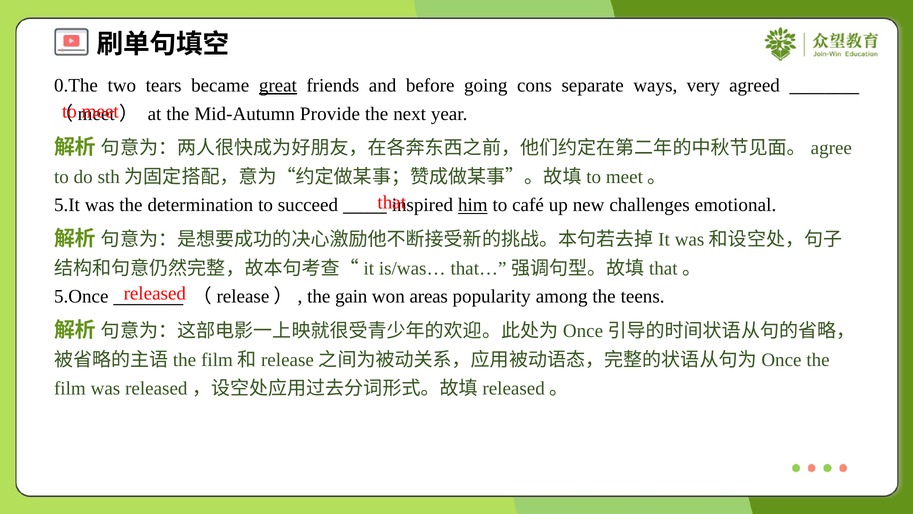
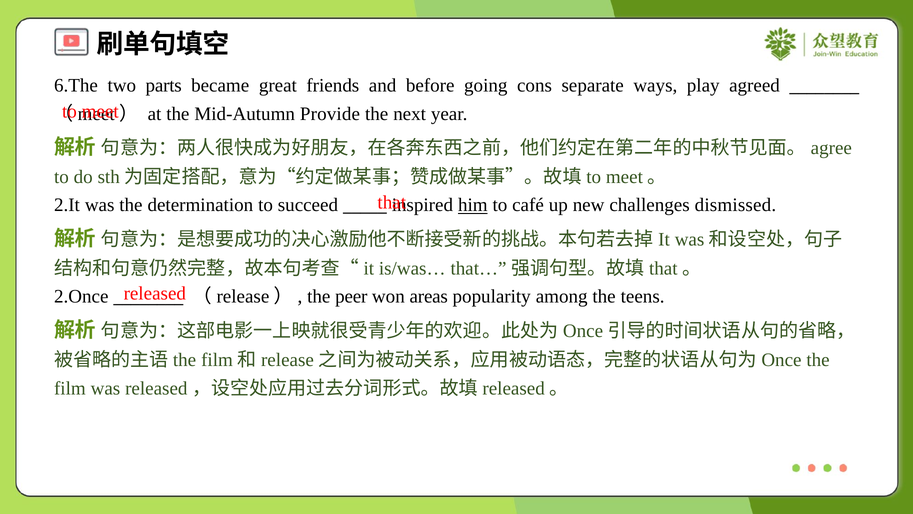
0.The: 0.The -> 6.The
tears: tears -> parts
great underline: present -> none
very: very -> play
5.It: 5.It -> 2.It
emotional: emotional -> dismissed
5.Once: 5.Once -> 2.Once
gain: gain -> peer
